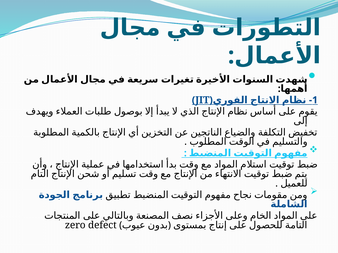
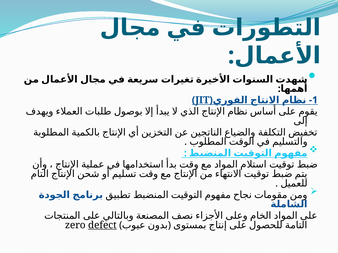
defect underline: none -> present
